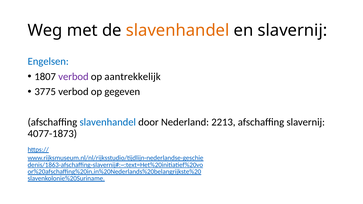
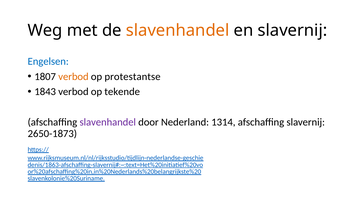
verbod at (73, 77) colour: purple -> orange
aantrekkelijk: aantrekkelijk -> protestantse
3775: 3775 -> 1843
gegeven: gegeven -> tekende
slavenhandel at (108, 122) colour: blue -> purple
2213: 2213 -> 1314
4077-1873: 4077-1873 -> 2650-1873
